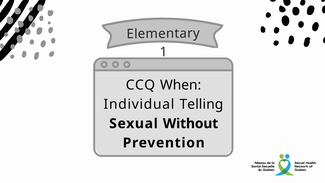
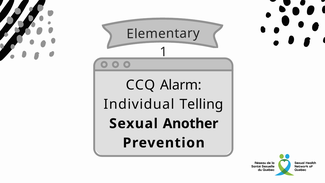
When: When -> Alarm
Without: Without -> Another
